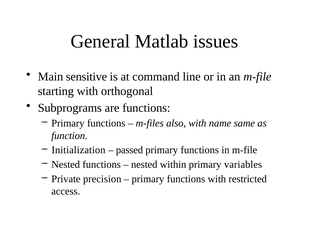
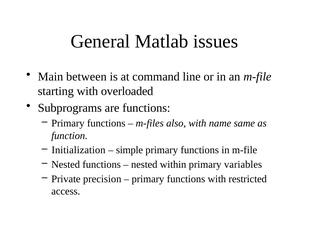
sensitive: sensitive -> between
orthogonal: orthogonal -> overloaded
passed: passed -> simple
